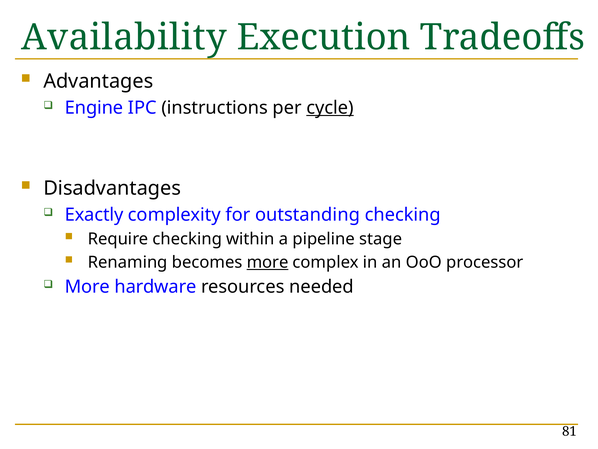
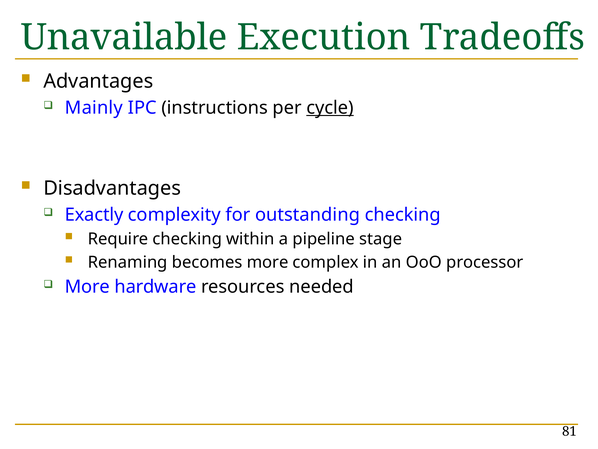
Availability: Availability -> Unavailable
Engine: Engine -> Mainly
more at (268, 262) underline: present -> none
